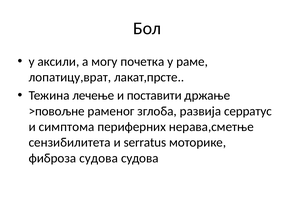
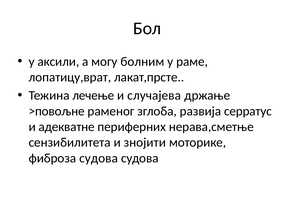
почетка: почетка -> болним
поставити: поставити -> случајева
симптома: симптома -> адекватне
serratus: serratus -> знојити
